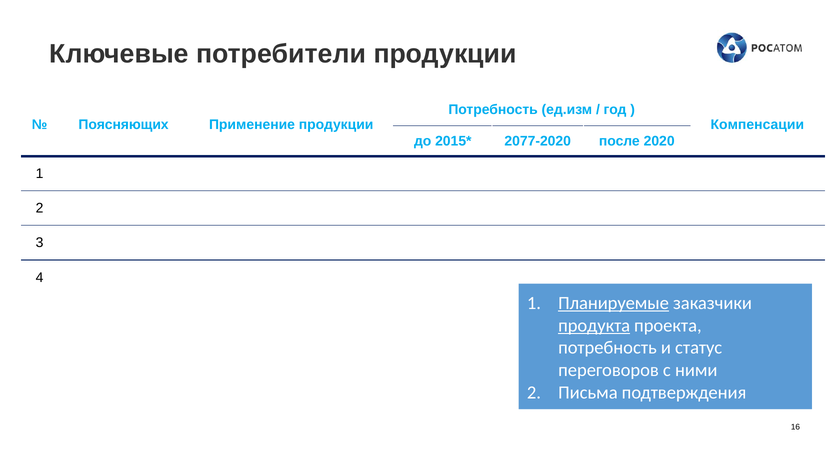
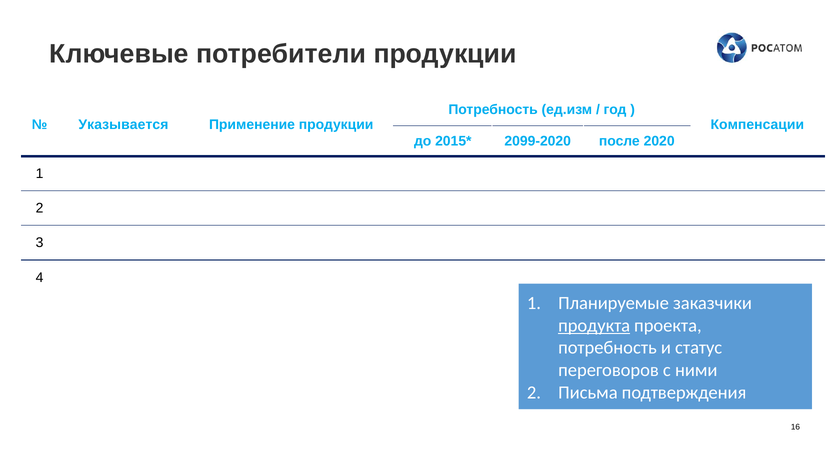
Поясняющих: Поясняющих -> Указывается
2077-2020: 2077-2020 -> 2099-2020
Планируемые underline: present -> none
